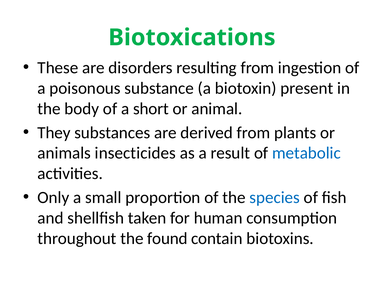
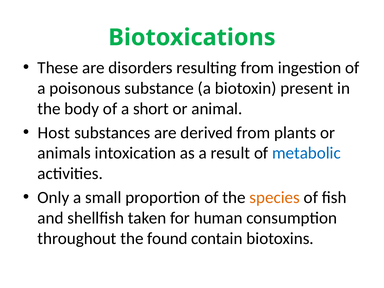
They: They -> Host
insecticides: insecticides -> intoxication
species colour: blue -> orange
